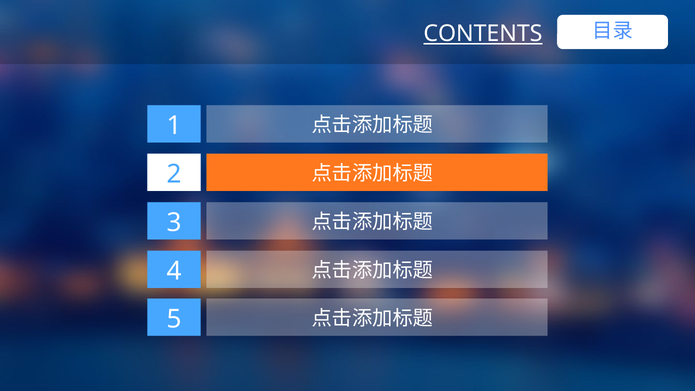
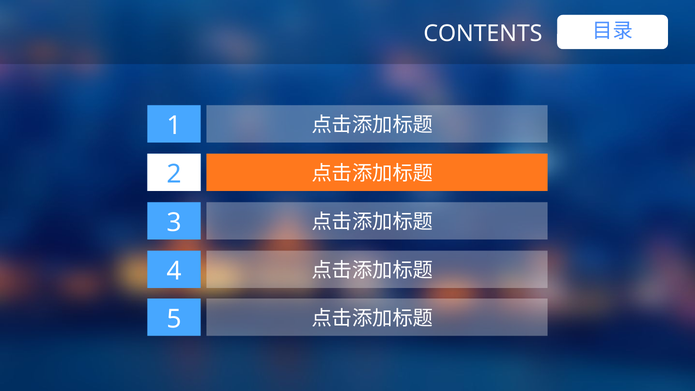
CONTENTS underline: present -> none
